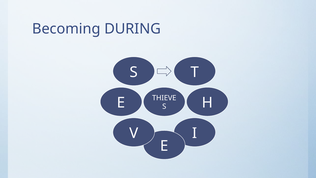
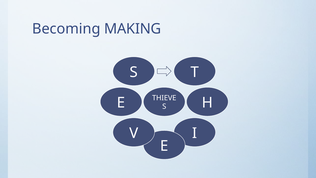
DURING: DURING -> MAKING
